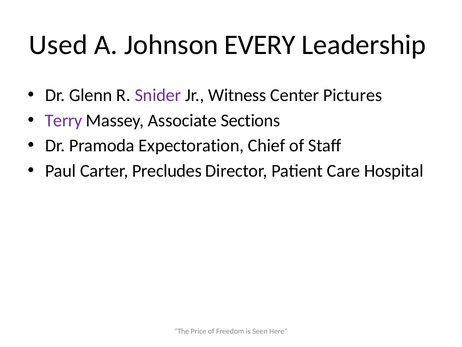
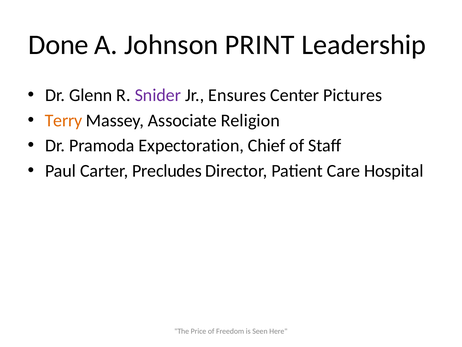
Used: Used -> Done
EVERY: EVERY -> PRINT
Witness: Witness -> Ensures
Terry colour: purple -> orange
Sections: Sections -> Religion
